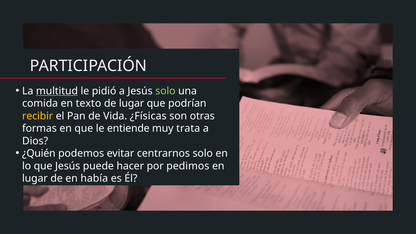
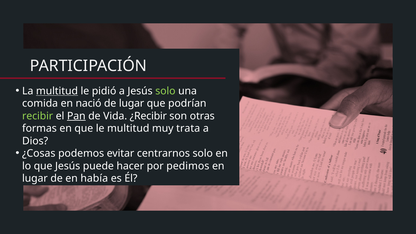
texto: texto -> nació
recibir colour: yellow -> light green
Pan underline: none -> present
¿Físicas: ¿Físicas -> ¿Recibir
le entiende: entiende -> multitud
¿Quién: ¿Quién -> ¿Cosas
